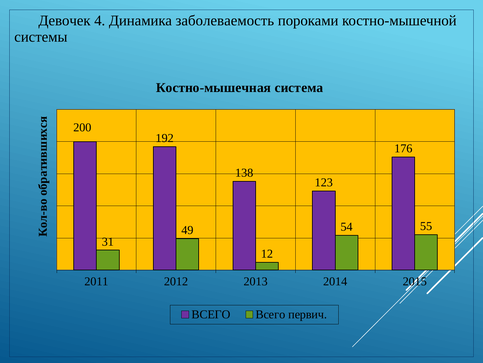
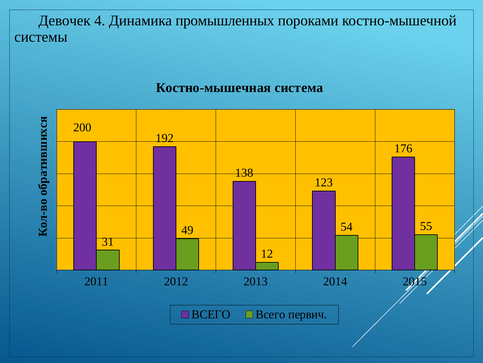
заболеваемость: заболеваемость -> промышленных
